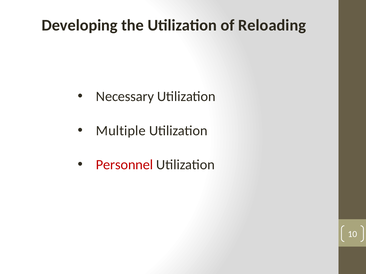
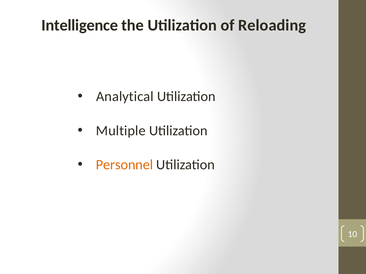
Developing: Developing -> Intelligence
Necessary: Necessary -> Analytical
Personnel colour: red -> orange
